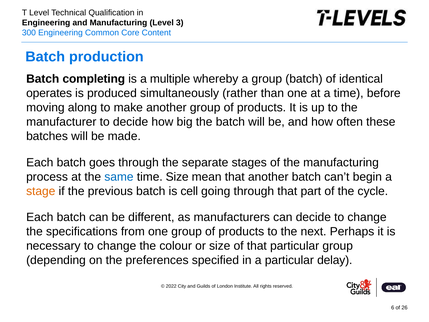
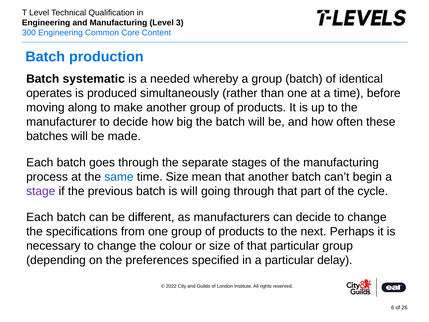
completing: completing -> systematic
multiple: multiple -> needed
stage colour: orange -> purple
is cell: cell -> will
